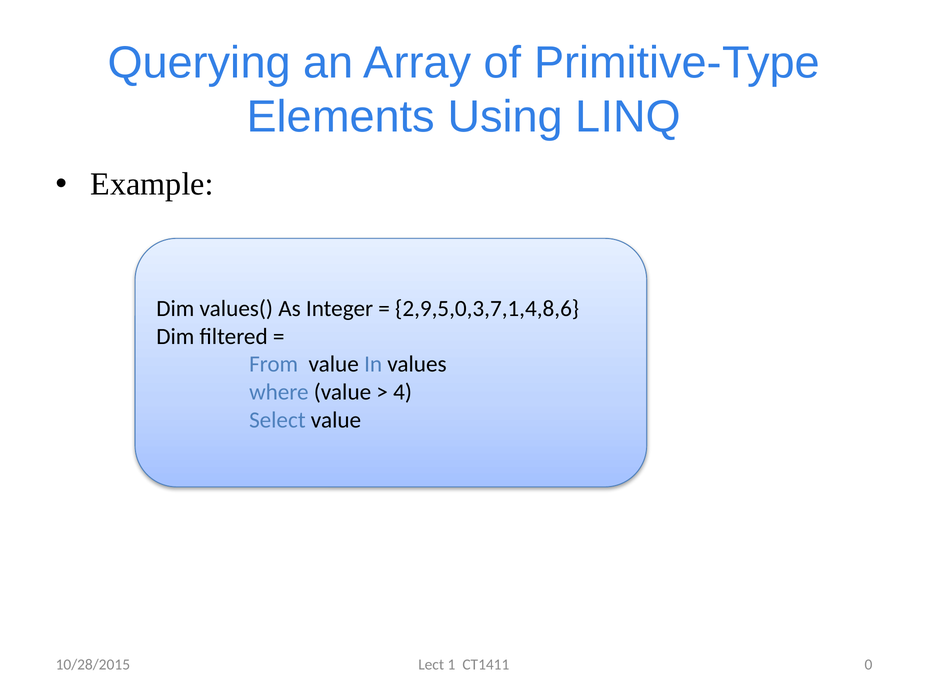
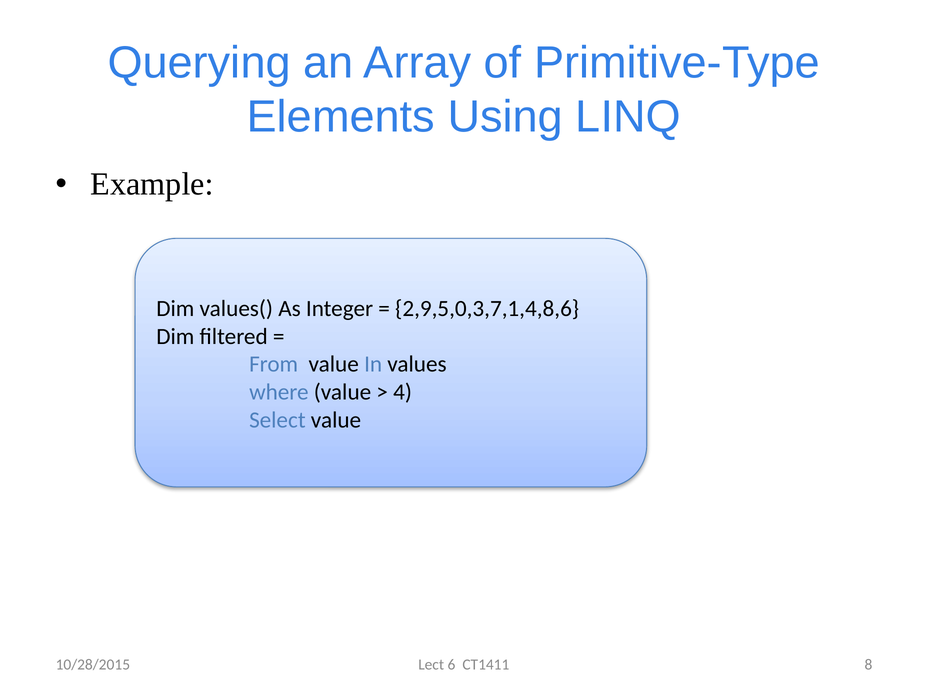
1: 1 -> 6
0: 0 -> 8
